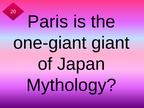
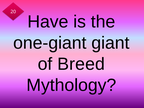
Paris: Paris -> Have
Japan: Japan -> Breed
